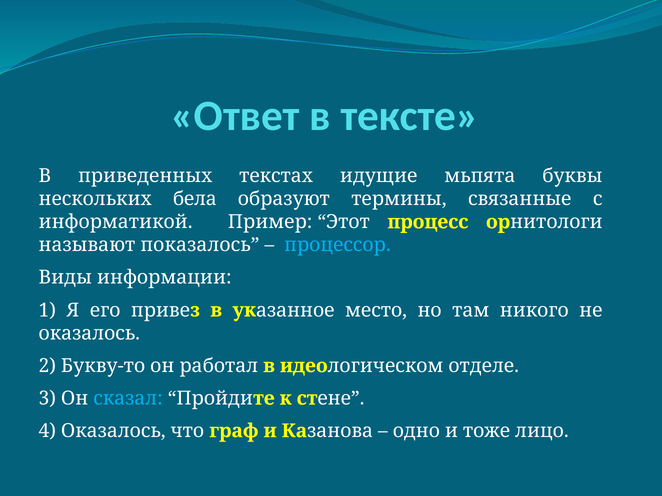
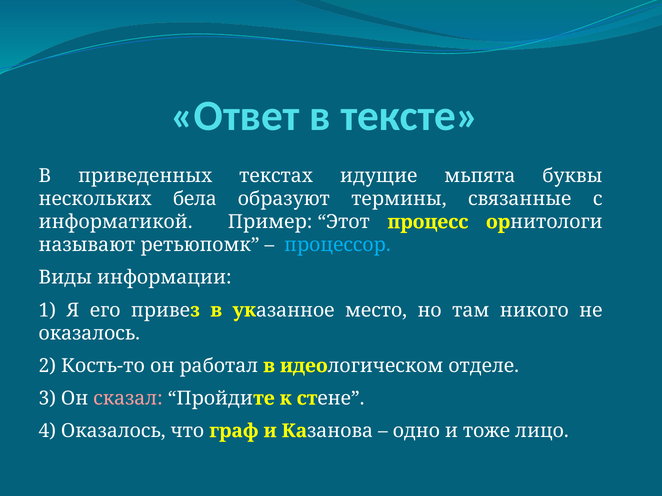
показалось: показалось -> ретьюпомк
Букву-то: Букву-то -> Кость-то
сказал colour: light blue -> pink
